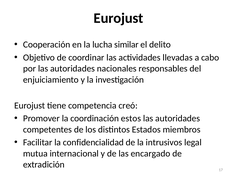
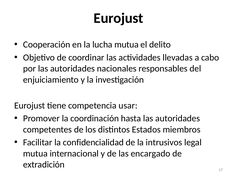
lucha similar: similar -> mutua
creó: creó -> usar
estos: estos -> hasta
